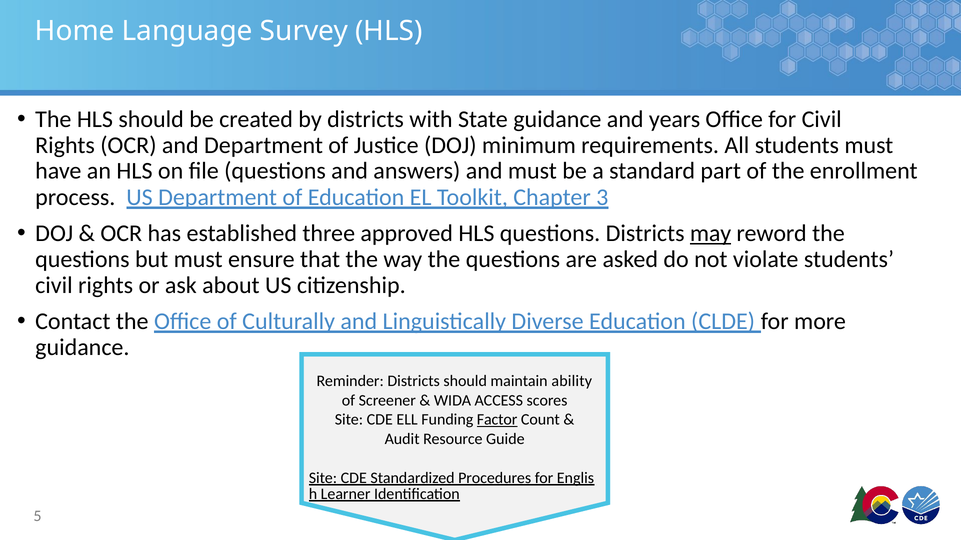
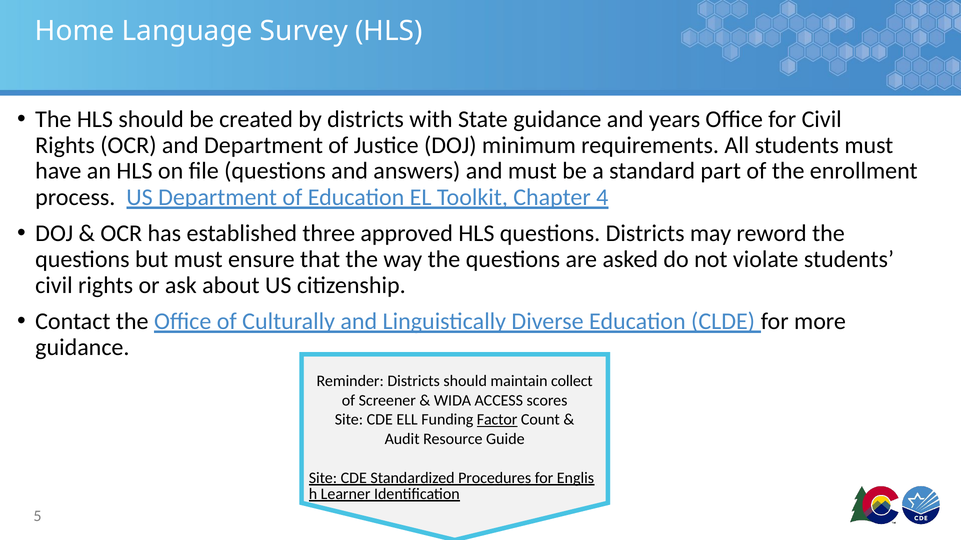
3: 3 -> 4
may underline: present -> none
ability: ability -> collect
